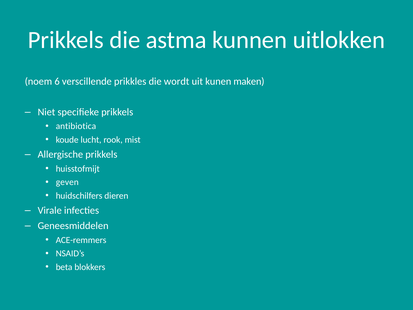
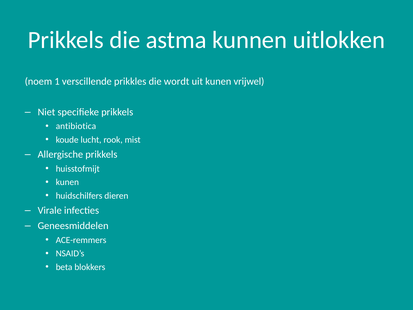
6: 6 -> 1
maken: maken -> vrijwel
geven at (67, 182): geven -> kunen
